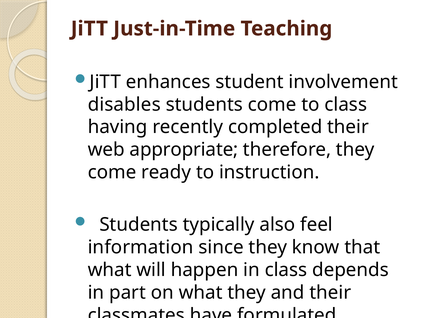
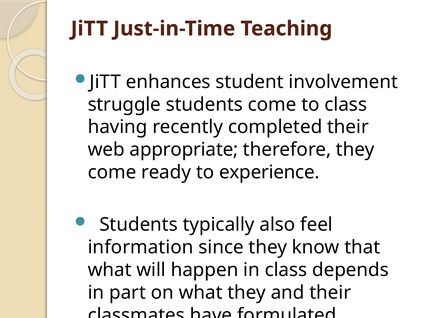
disables: disables -> struggle
instruction: instruction -> experience
